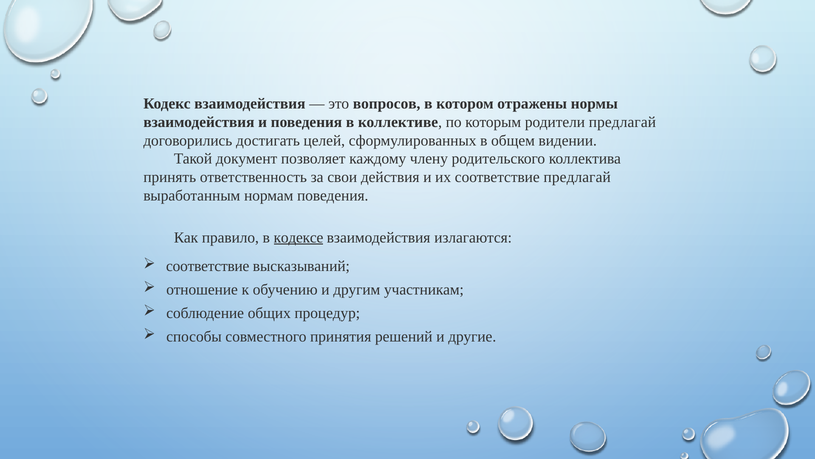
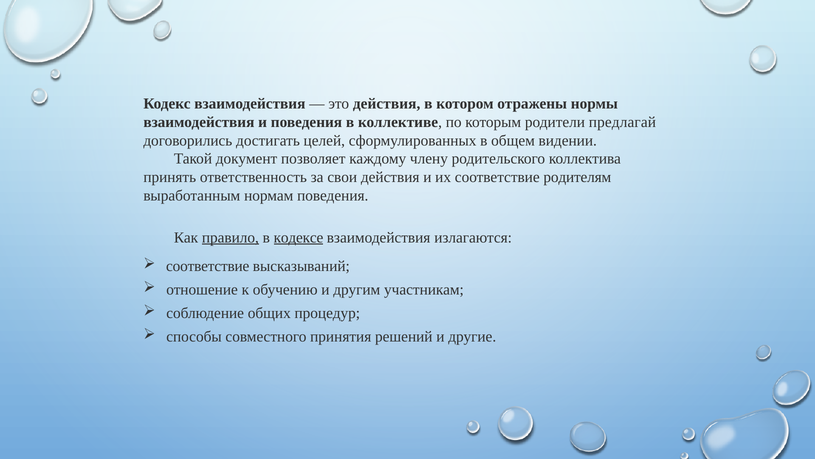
это вопросов: вопросов -> действия
соответствие предлагай: предлагай -> родителям
правило underline: none -> present
